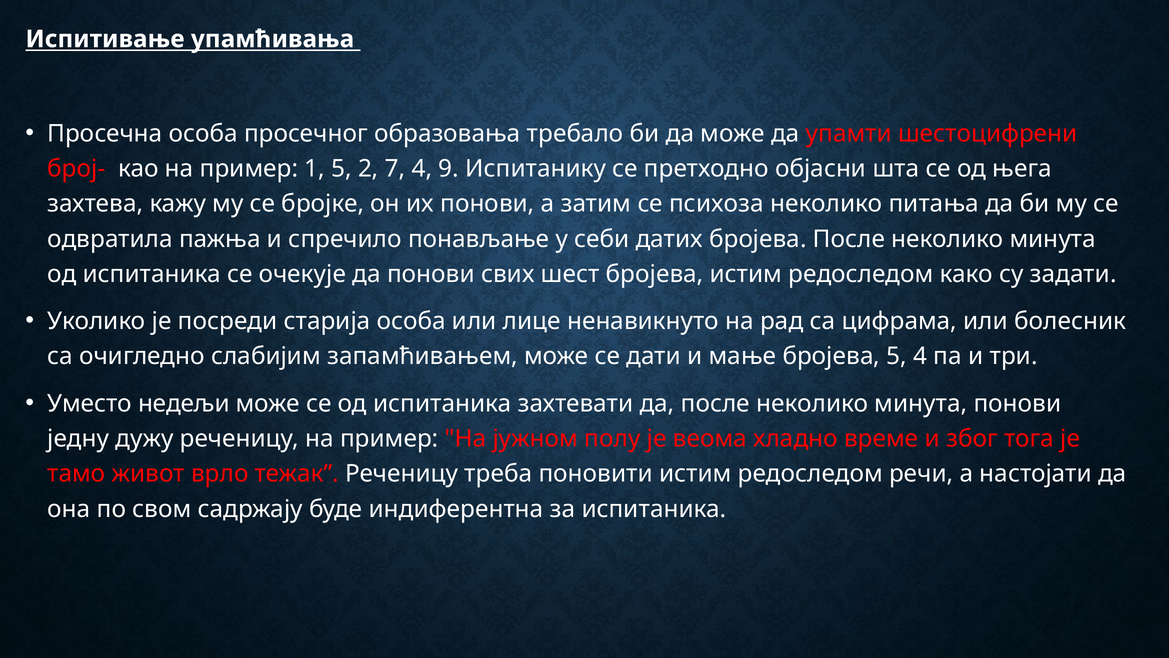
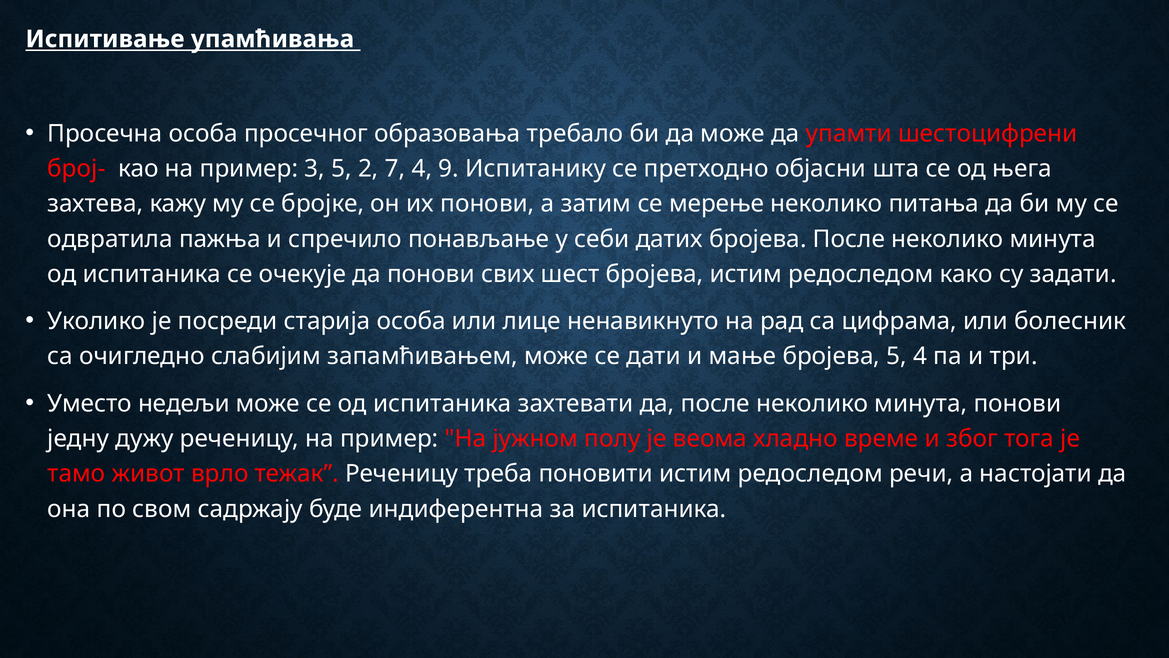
1: 1 -> 3
психоза: психоза -> мерење
